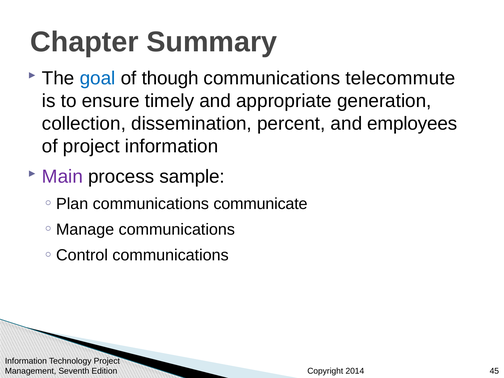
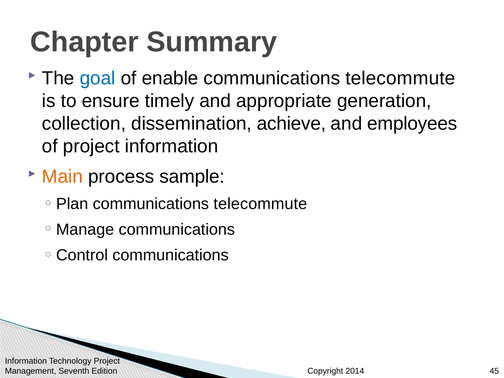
though: though -> enable
percent: percent -> achieve
Main colour: purple -> orange
communicate at (260, 204): communicate -> telecommute
